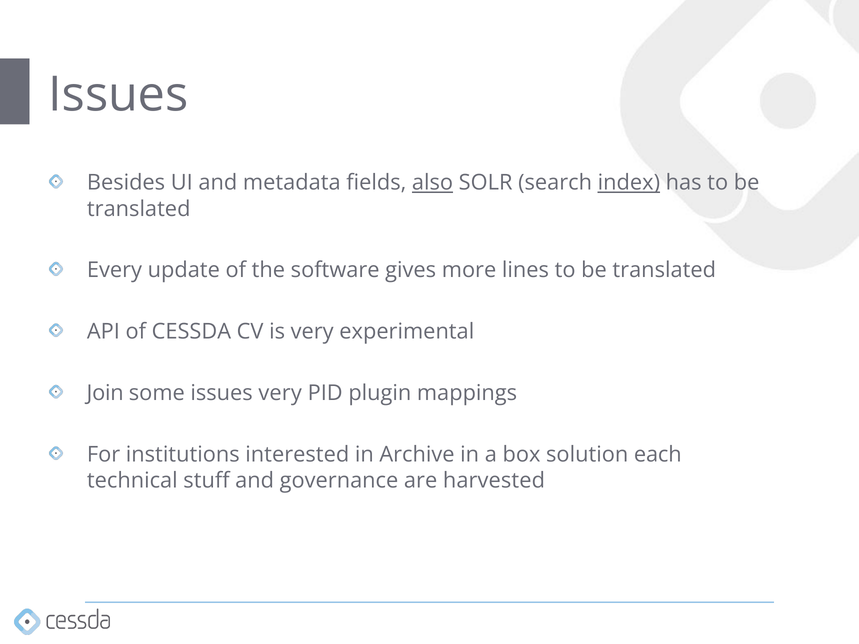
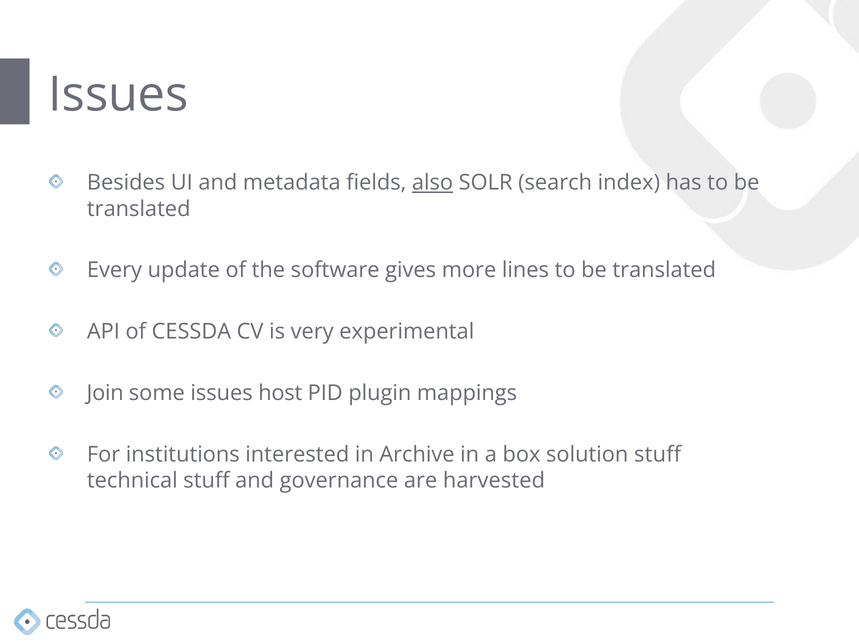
index underline: present -> none
issues very: very -> host
solution each: each -> stuff
